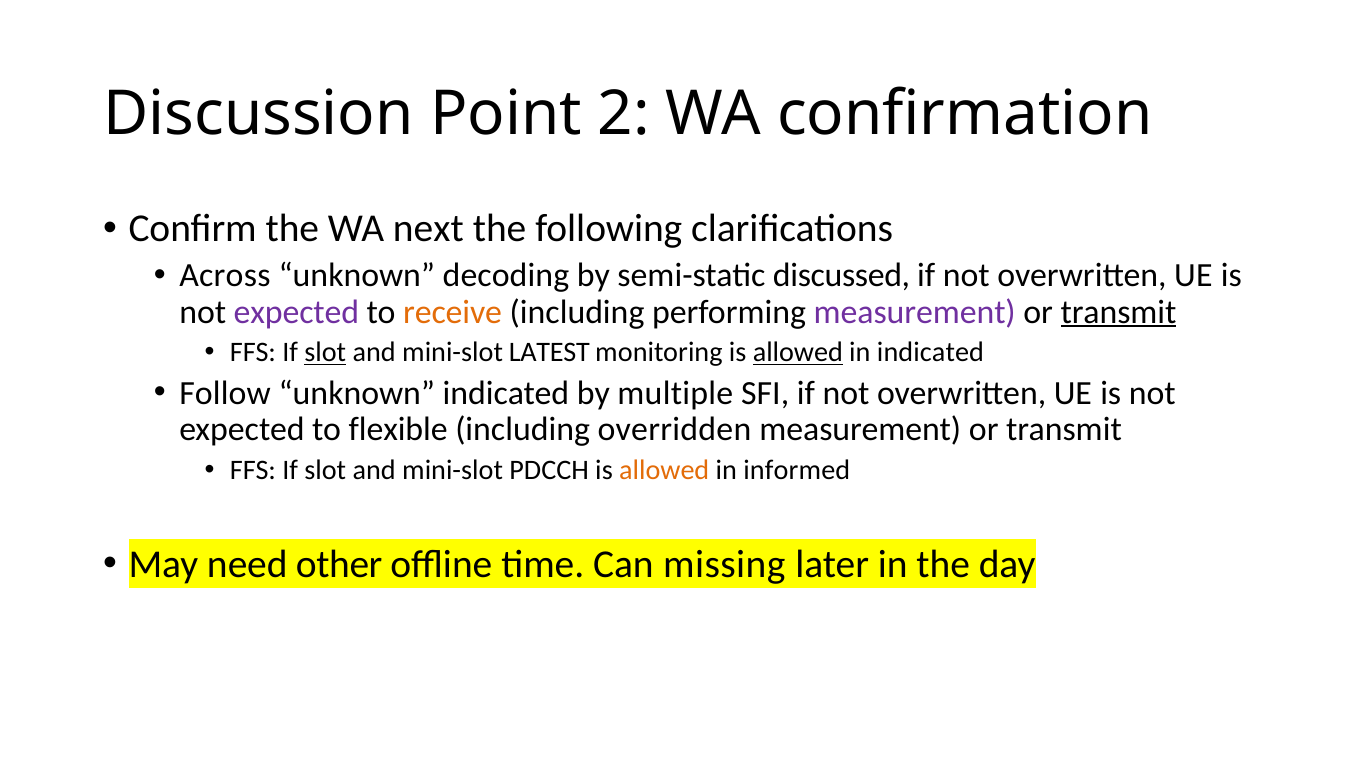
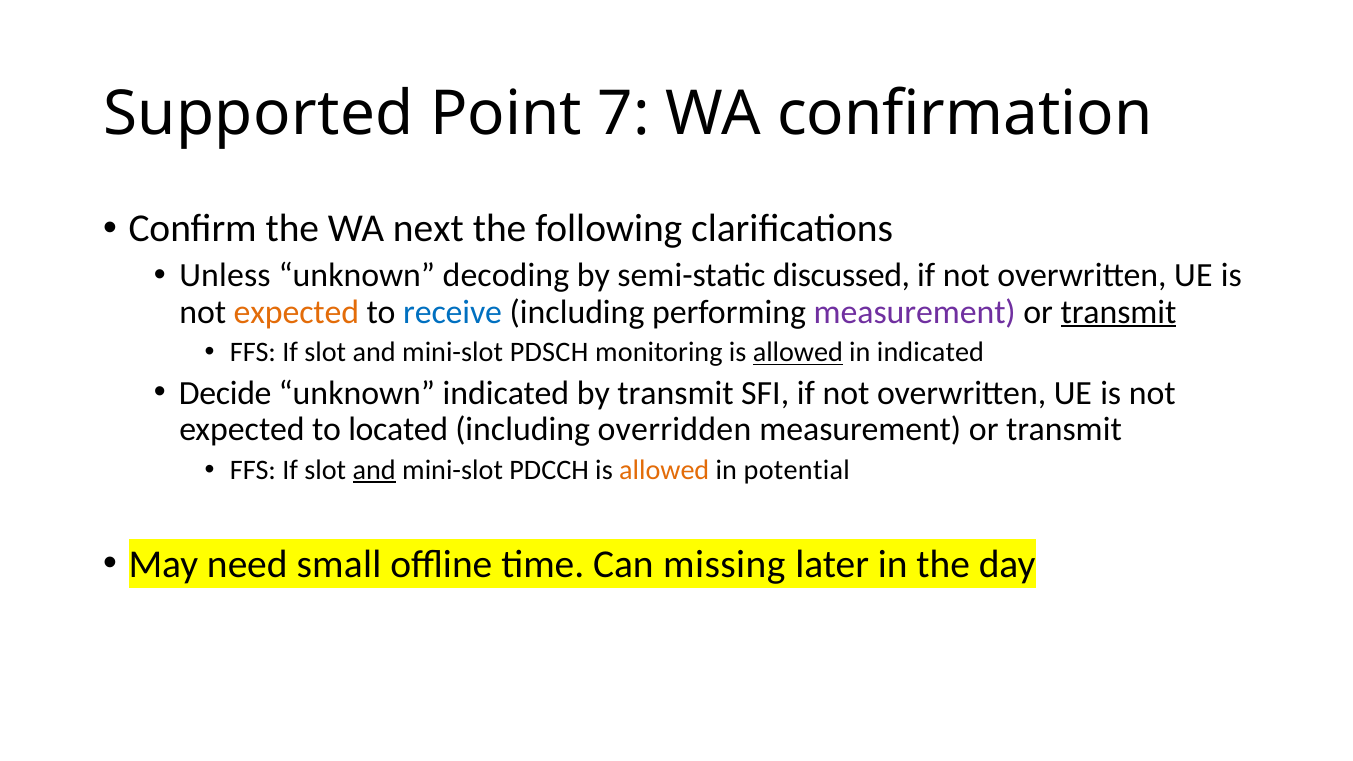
Discussion: Discussion -> Supported
2: 2 -> 7
Across: Across -> Unless
expected at (296, 312) colour: purple -> orange
receive colour: orange -> blue
slot at (325, 352) underline: present -> none
LATEST: LATEST -> PDSCH
Follow: Follow -> Decide
by multiple: multiple -> transmit
flexible: flexible -> located
and at (374, 470) underline: none -> present
informed: informed -> potential
other: other -> small
